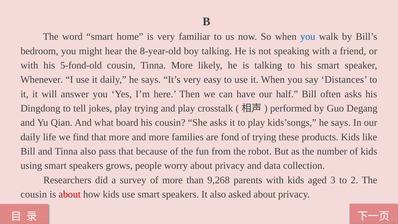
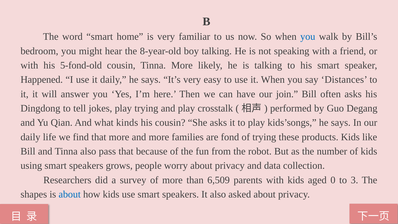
Whenever: Whenever -> Happened
half: half -> join
board: board -> kinds
9,268: 9,268 -> 6,509
3: 3 -> 0
2: 2 -> 3
cousin at (34, 194): cousin -> shapes
about at (70, 194) colour: red -> blue
